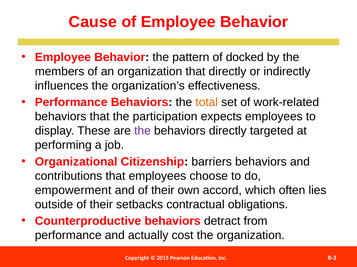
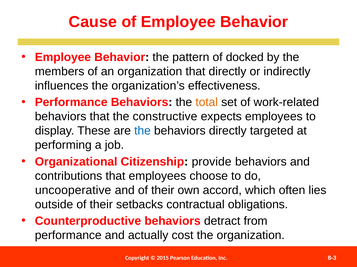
participation: participation -> constructive
the at (142, 131) colour: purple -> blue
barriers: barriers -> provide
empowerment: empowerment -> uncooperative
